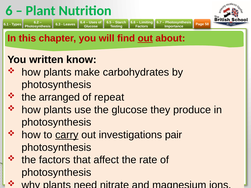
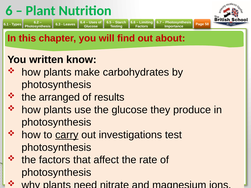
out at (145, 38) underline: present -> none
repeat: repeat -> results
pair: pair -> test
